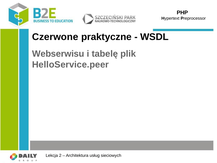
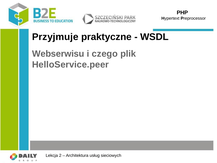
Czerwone: Czerwone -> Przyjmuje
tabelę: tabelę -> czego
